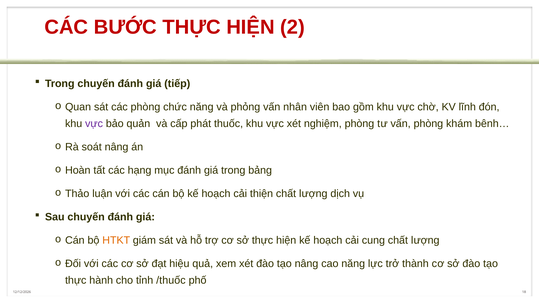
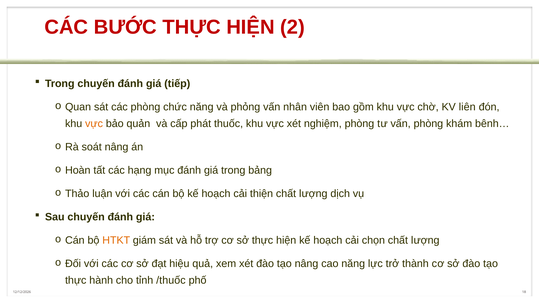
lĩnh: lĩnh -> liên
vực at (94, 124) colour: purple -> orange
cung: cung -> chọn
